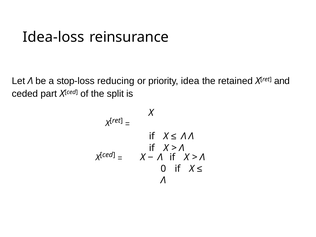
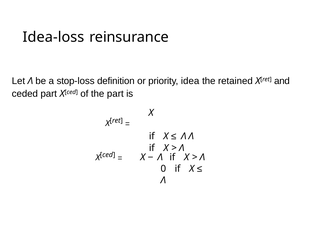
reducing: reducing -> definition
the split: split -> part
